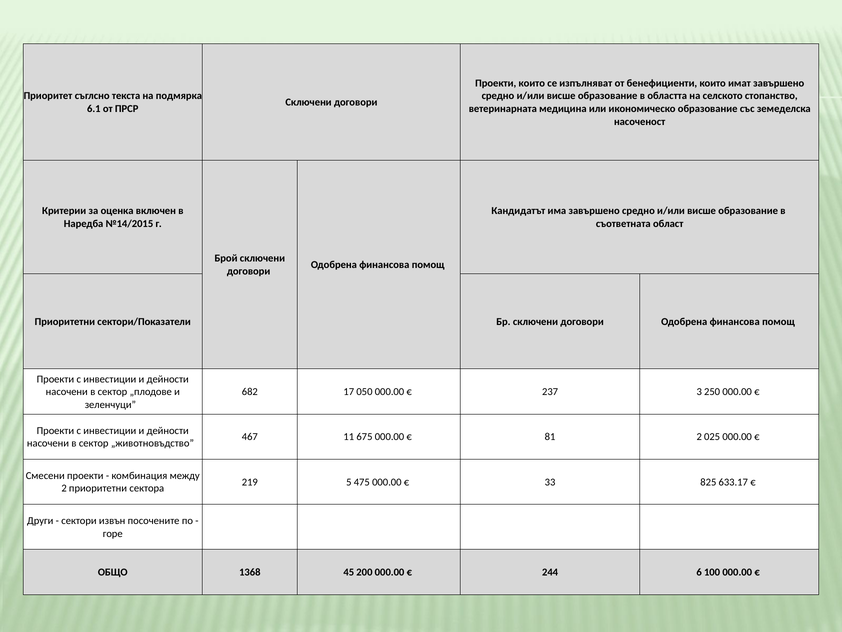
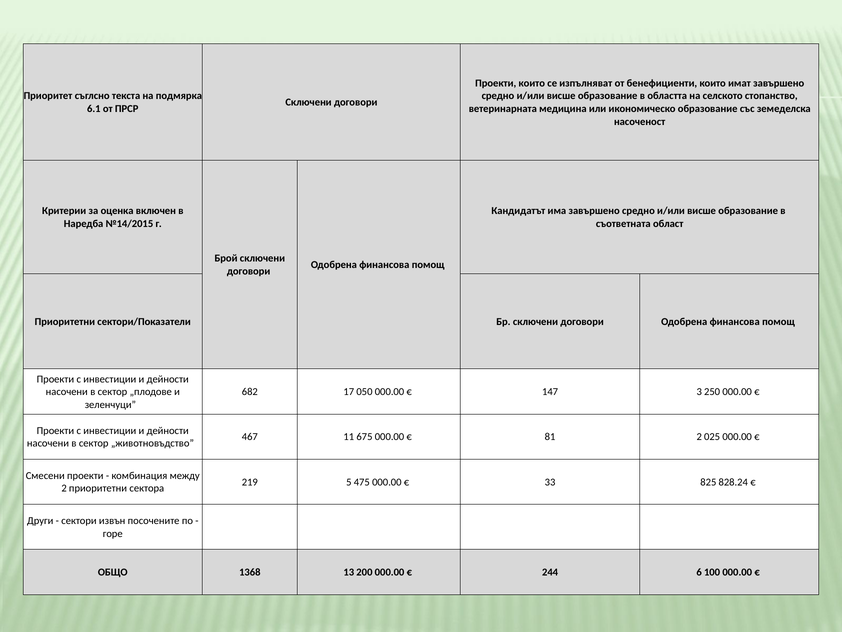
237: 237 -> 147
633.17: 633.17 -> 828.24
45: 45 -> 13
